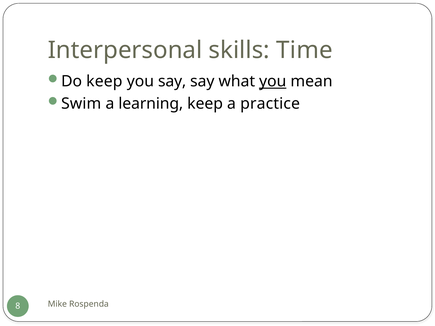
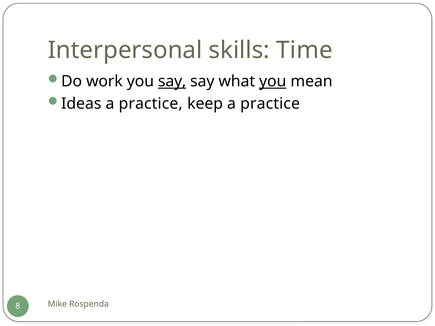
Do keep: keep -> work
say at (172, 82) underline: none -> present
Swim: Swim -> Ideas
learning at (151, 104): learning -> practice
